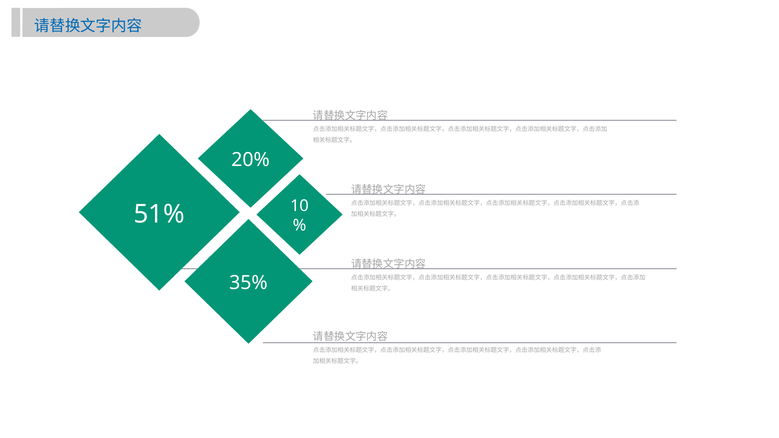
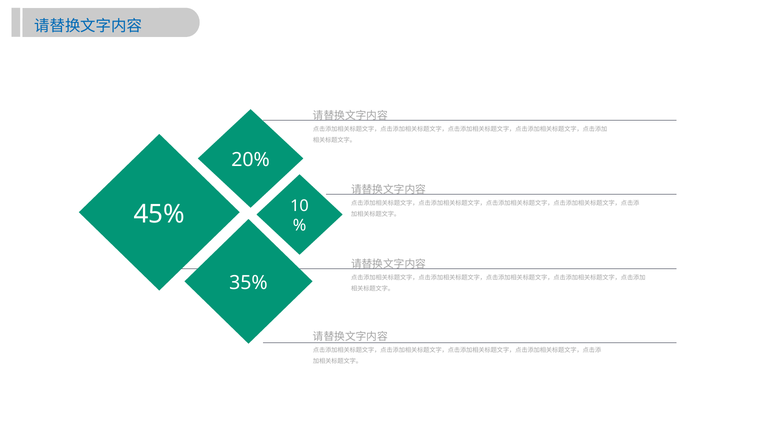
51%: 51% -> 45%
